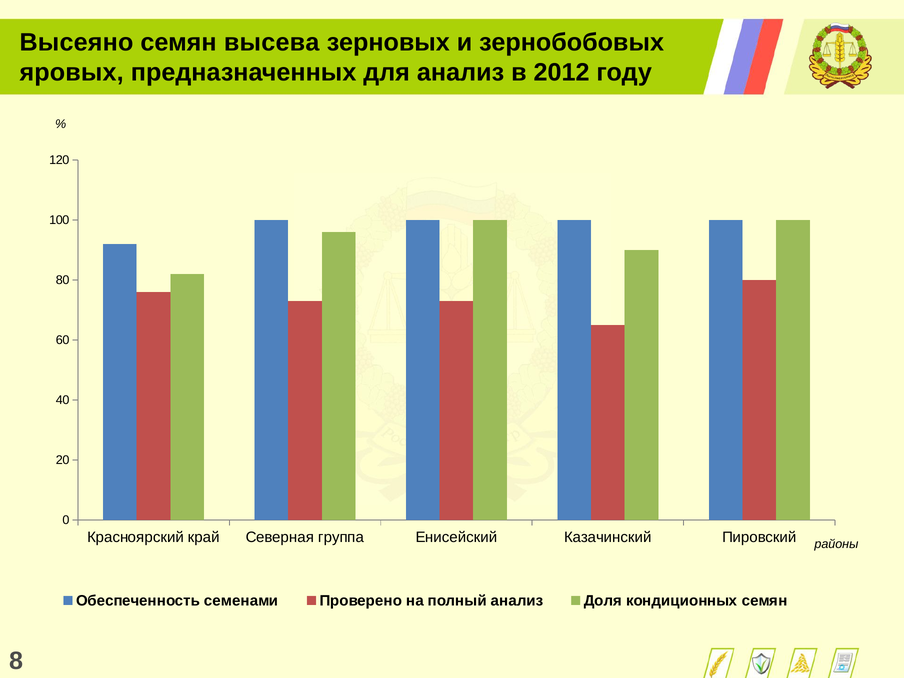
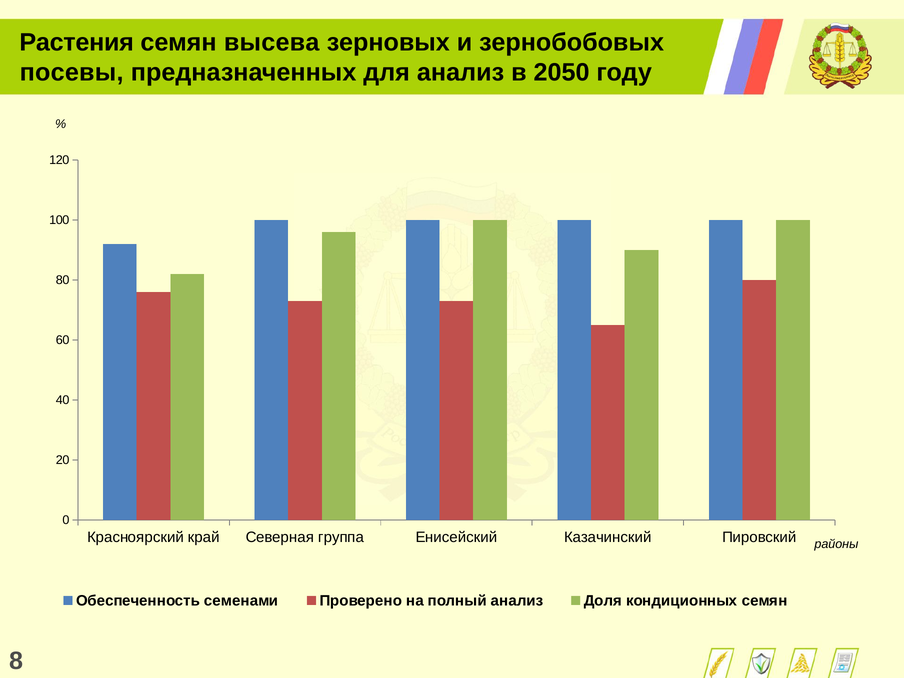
Высеяно: Высеяно -> Растения
яровых: яровых -> посевы
2012: 2012 -> 2050
